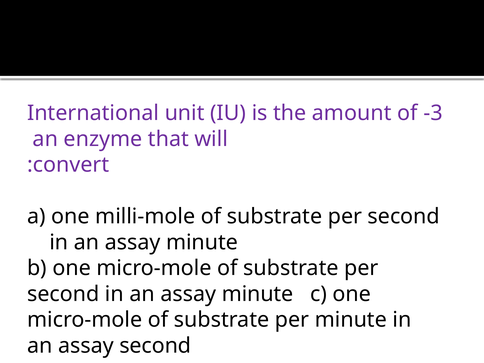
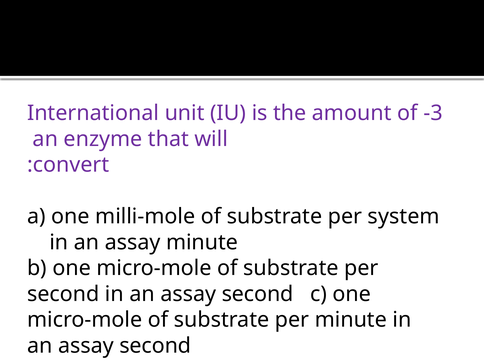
second at (404, 216): second -> system
minute at (258, 294): minute -> second
